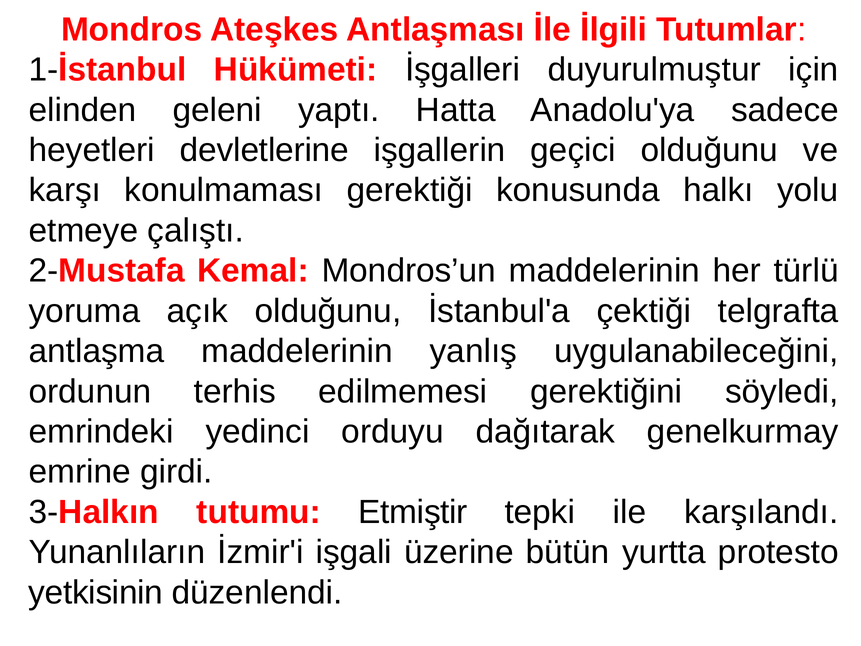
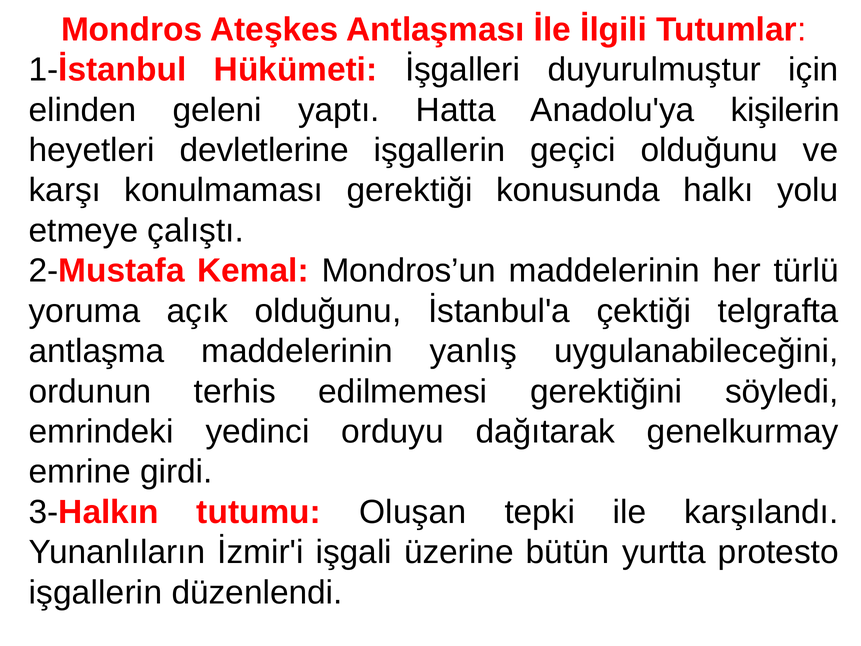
sadece: sadece -> kişilerin
Etmiştir: Etmiştir -> Oluşan
yetkisinin at (96, 592): yetkisinin -> işgallerin
